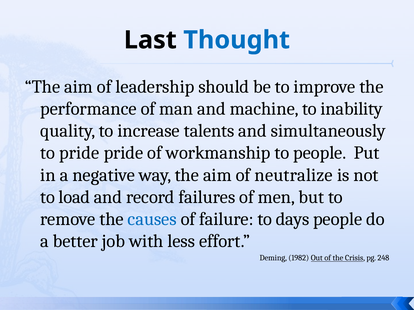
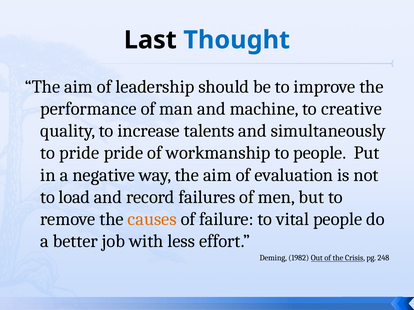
inability: inability -> creative
neutralize: neutralize -> evaluation
causes colour: blue -> orange
days: days -> vital
